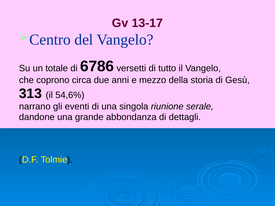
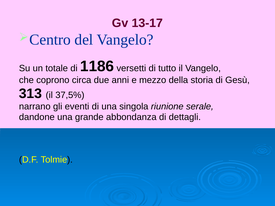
6786: 6786 -> 1186
54,6%: 54,6% -> 37,5%
